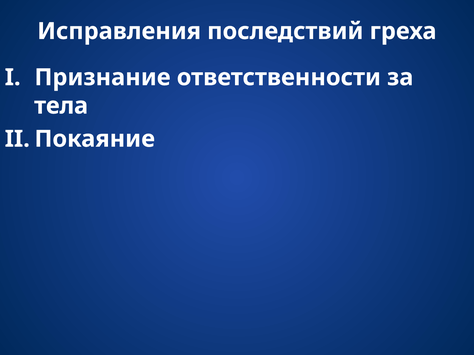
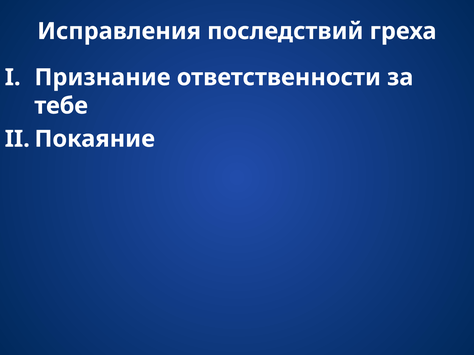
тела: тела -> тебе
